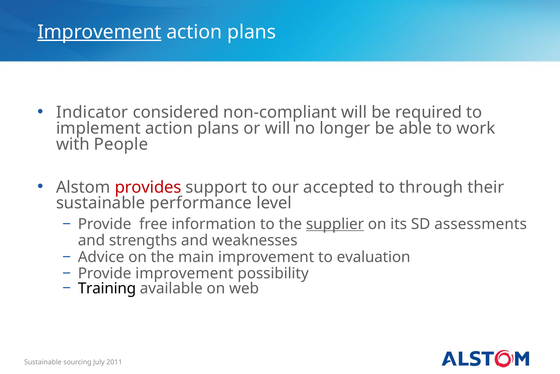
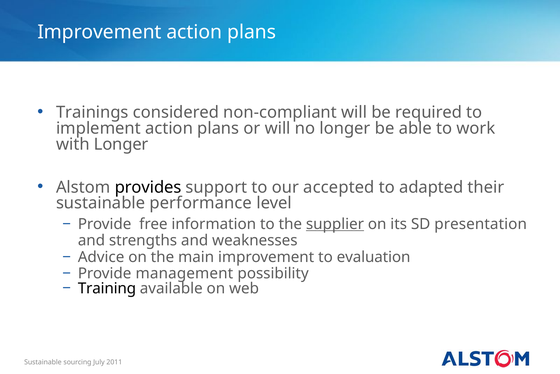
Improvement at (99, 32) underline: present -> none
Indicator: Indicator -> Trainings
with People: People -> Longer
provides colour: red -> black
through: through -> adapted
assessments: assessments -> presentation
Provide improvement: improvement -> management
